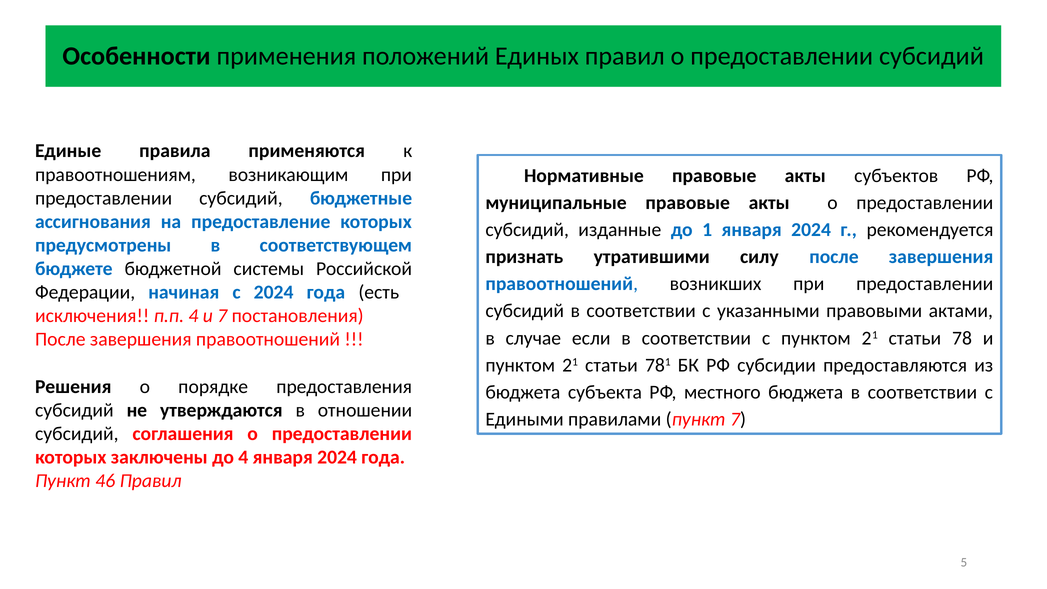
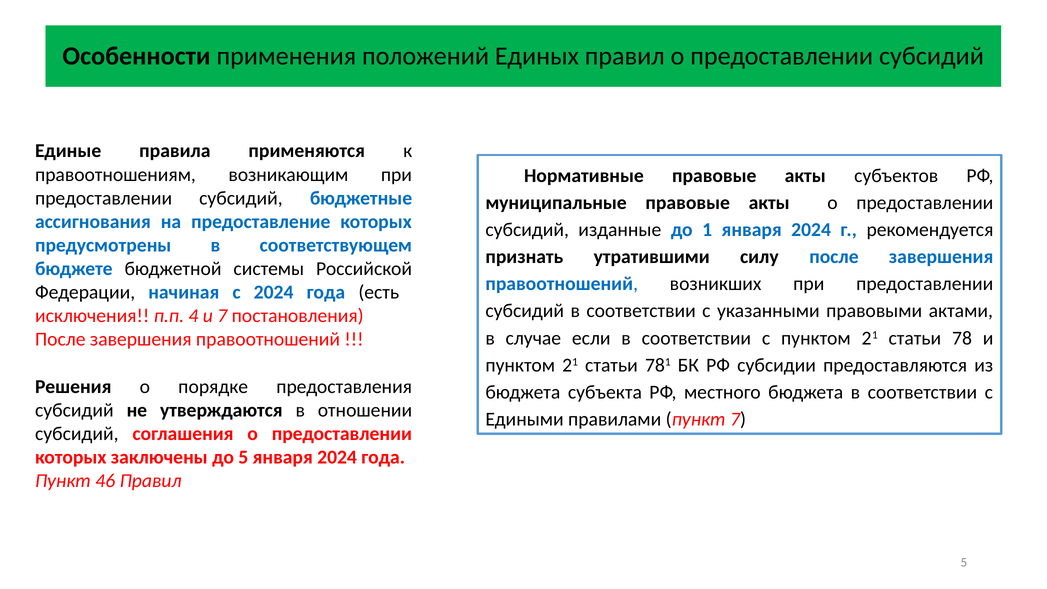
до 4: 4 -> 5
